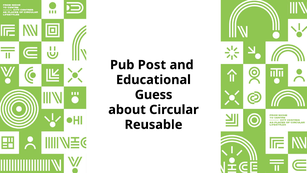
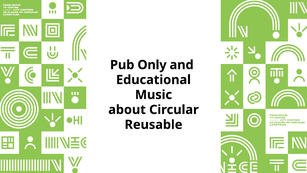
Post: Post -> Only
Guess: Guess -> Music
